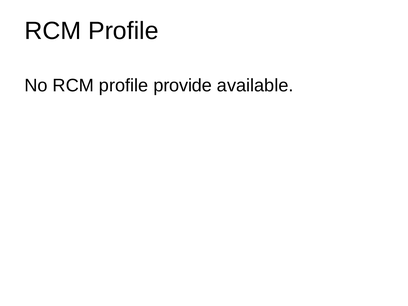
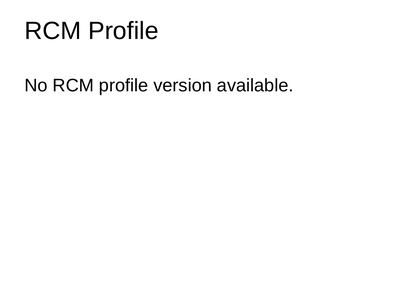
provide: provide -> version
